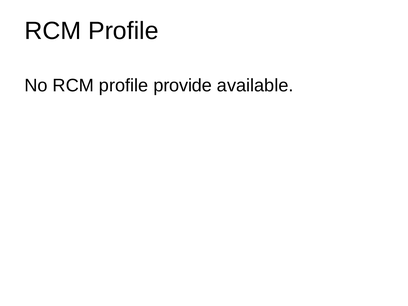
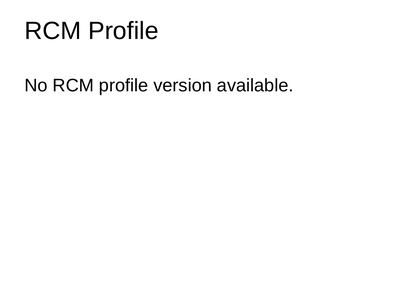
provide: provide -> version
